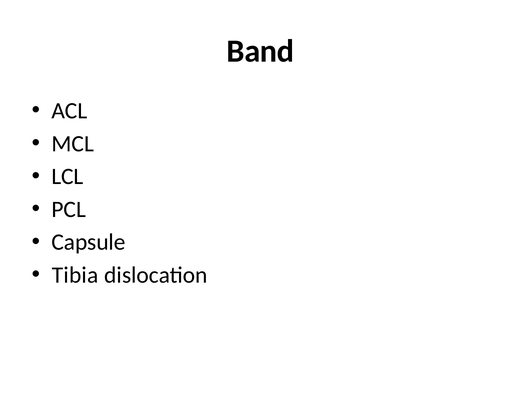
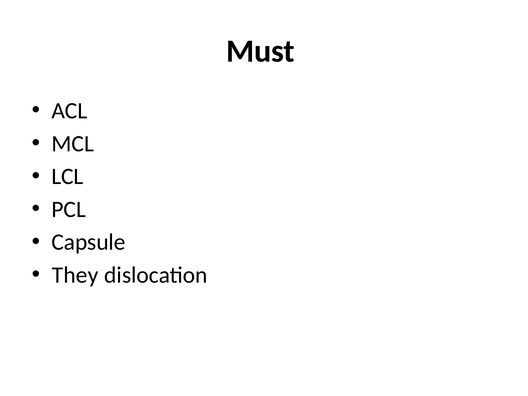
Band: Band -> Must
Tibia: Tibia -> They
